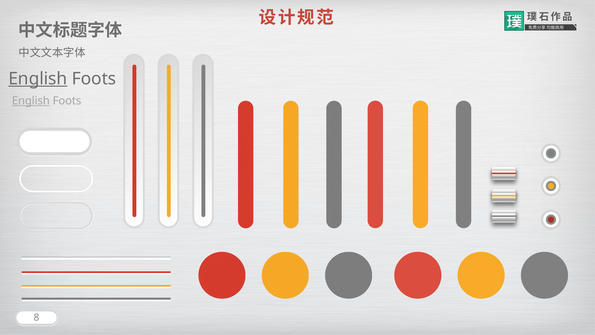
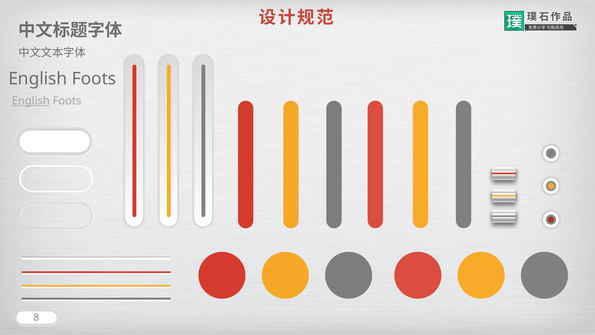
English at (38, 79) underline: present -> none
